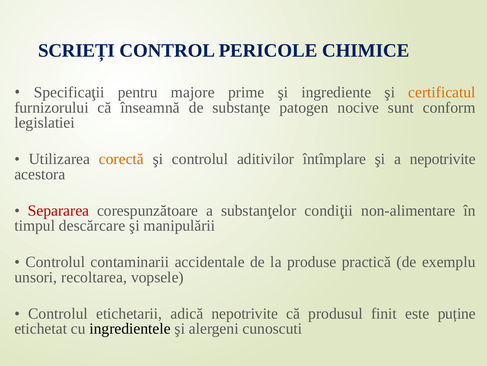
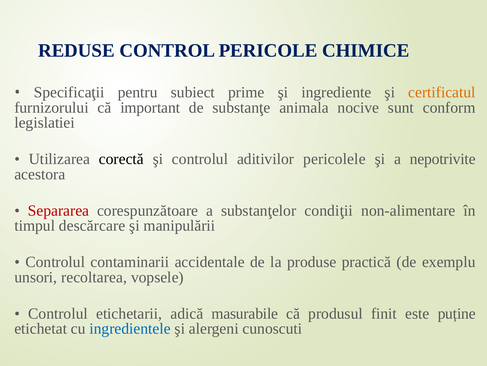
SCRIEȚI: SCRIEȚI -> REDUSE
majore: majore -> subiect
înseamnă: înseamnă -> important
patogen: patogen -> animala
corectă colour: orange -> black
întîmplare: întîmplare -> pericolele
adică nepotrivite: nepotrivite -> masurabile
ingredientele colour: black -> blue
